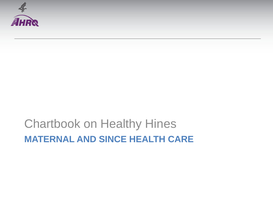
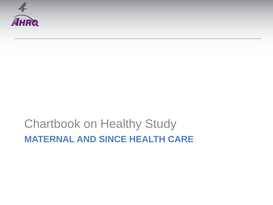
Hines: Hines -> Study
